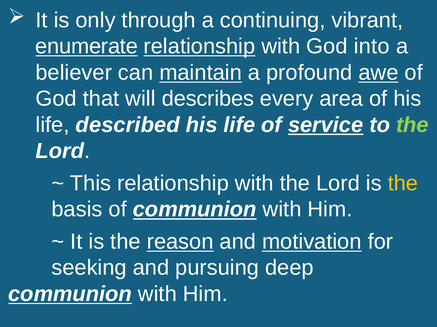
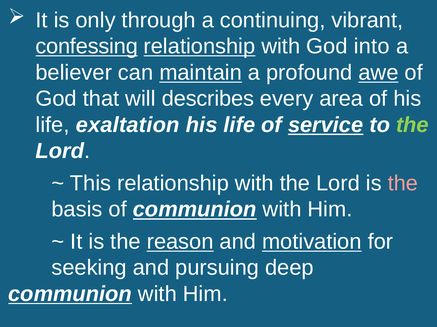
enumerate: enumerate -> confessing
described: described -> exaltation
the at (403, 184) colour: yellow -> pink
